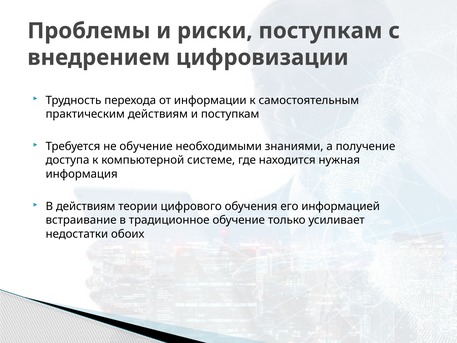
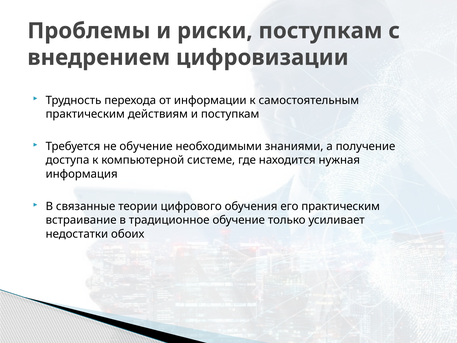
В действиям: действиям -> связанные
его информацией: информацией -> практическим
